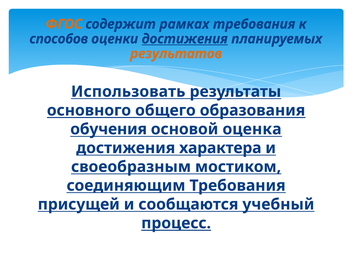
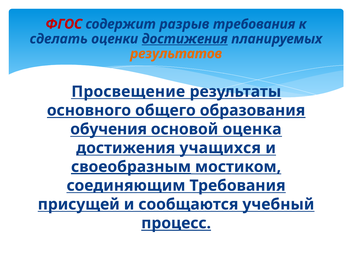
ФГОС colour: orange -> red
рамках: рамках -> разрыв
способов: способов -> сделать
Использовать: Использовать -> Просвещение
характера: характера -> учащихся
своеобразным underline: none -> present
